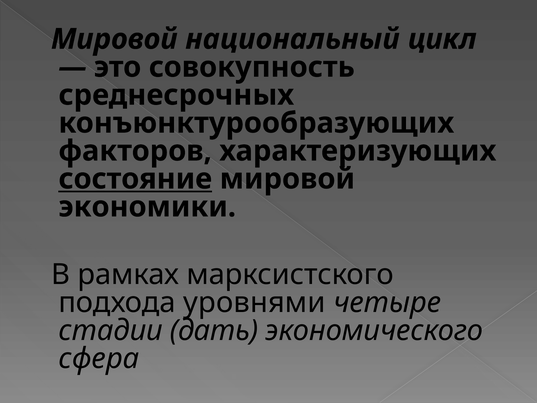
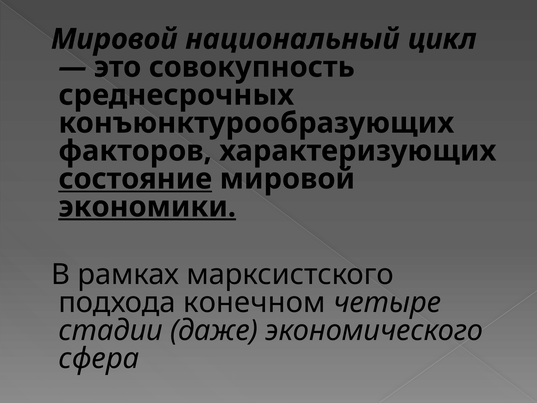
экономики underline: none -> present
уровнями: уровнями -> конечном
дать: дать -> даже
